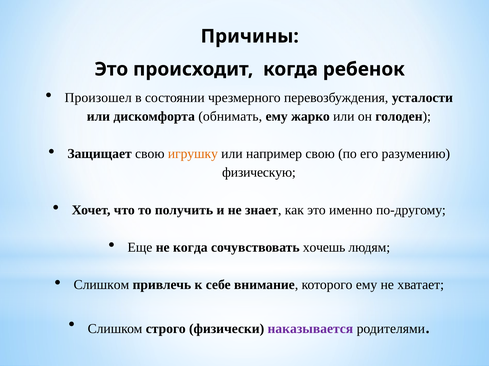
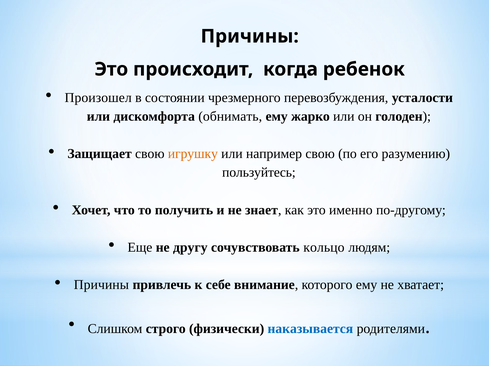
физическую: физическую -> пользуйтесь
не когда: когда -> другу
хочешь: хочешь -> кольцо
Слишком at (101, 285): Слишком -> Причины
наказывается colour: purple -> blue
